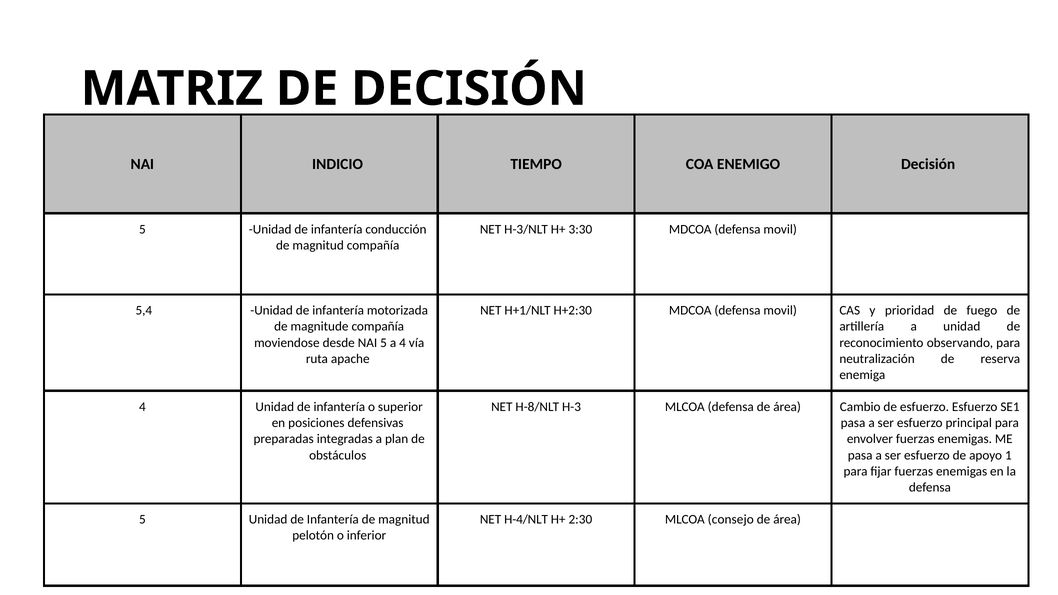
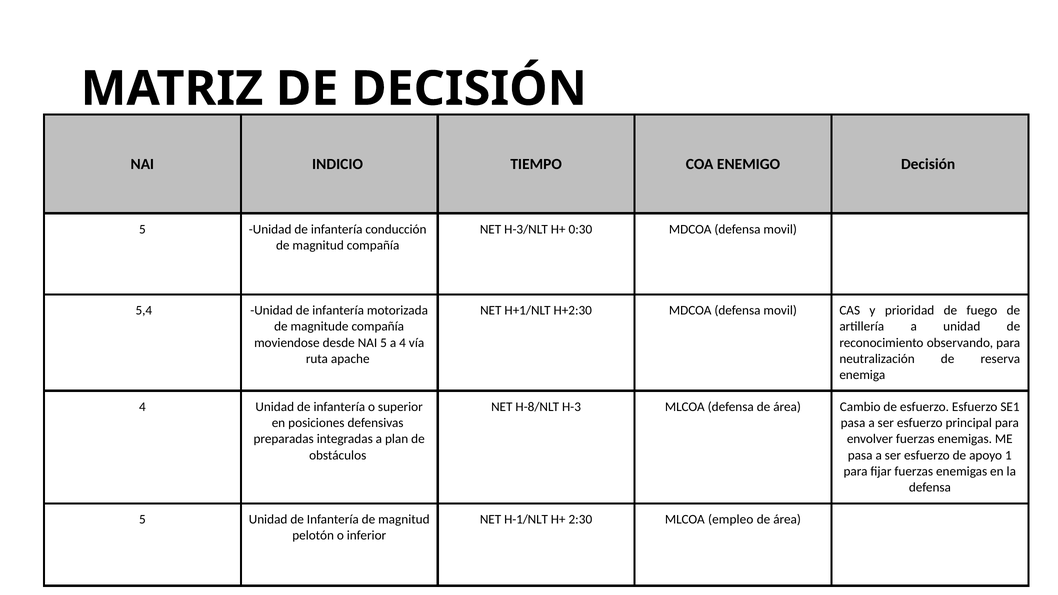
3:30: 3:30 -> 0:30
H-4/NLT: H-4/NLT -> H-1/NLT
consejo: consejo -> empleo
